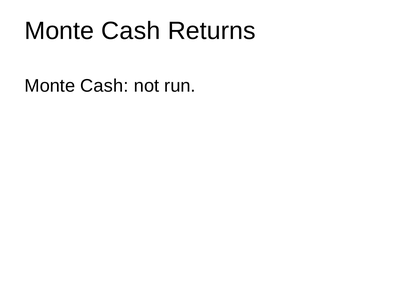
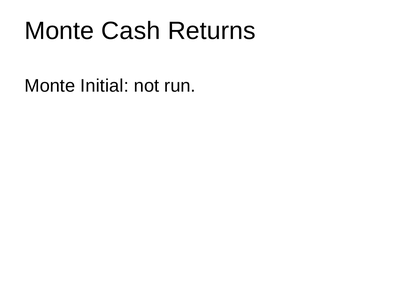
Cash at (104, 86): Cash -> Initial
